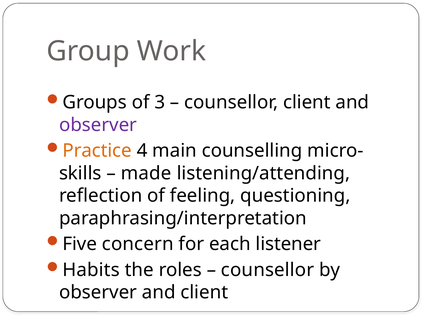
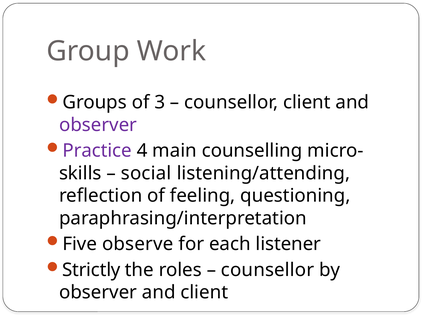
Practice colour: orange -> purple
made: made -> social
concern: concern -> observe
Habits: Habits -> Strictly
